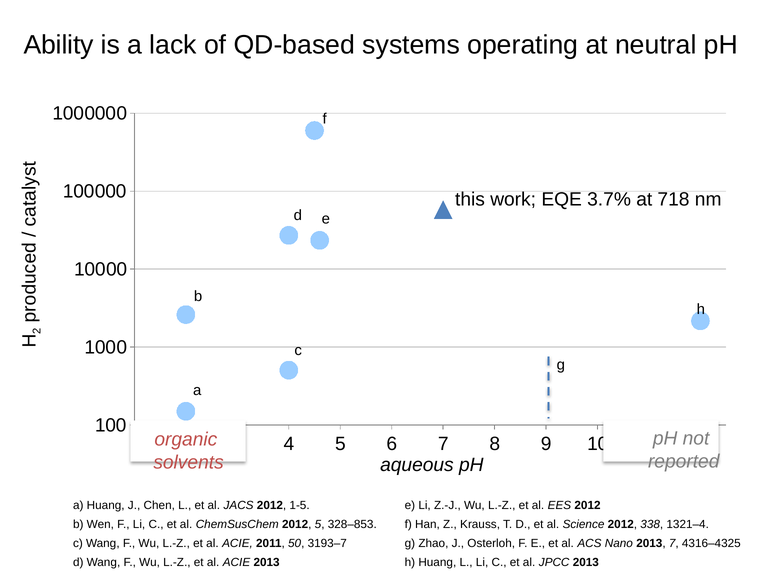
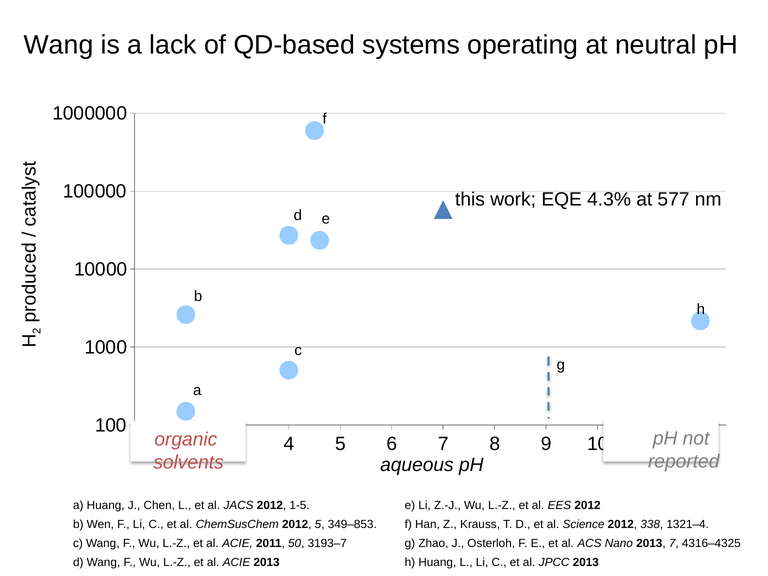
Ability at (59, 45): Ability -> Wang
3.7%: 3.7% -> 4.3%
718: 718 -> 577
328–853: 328–853 -> 349–853
